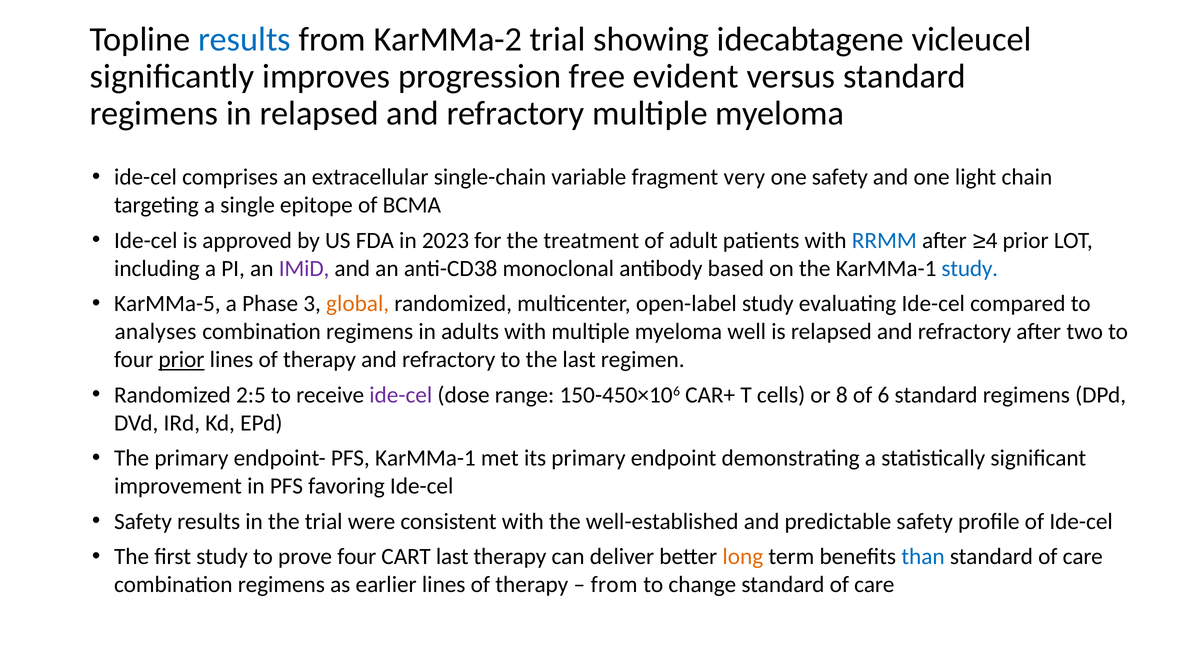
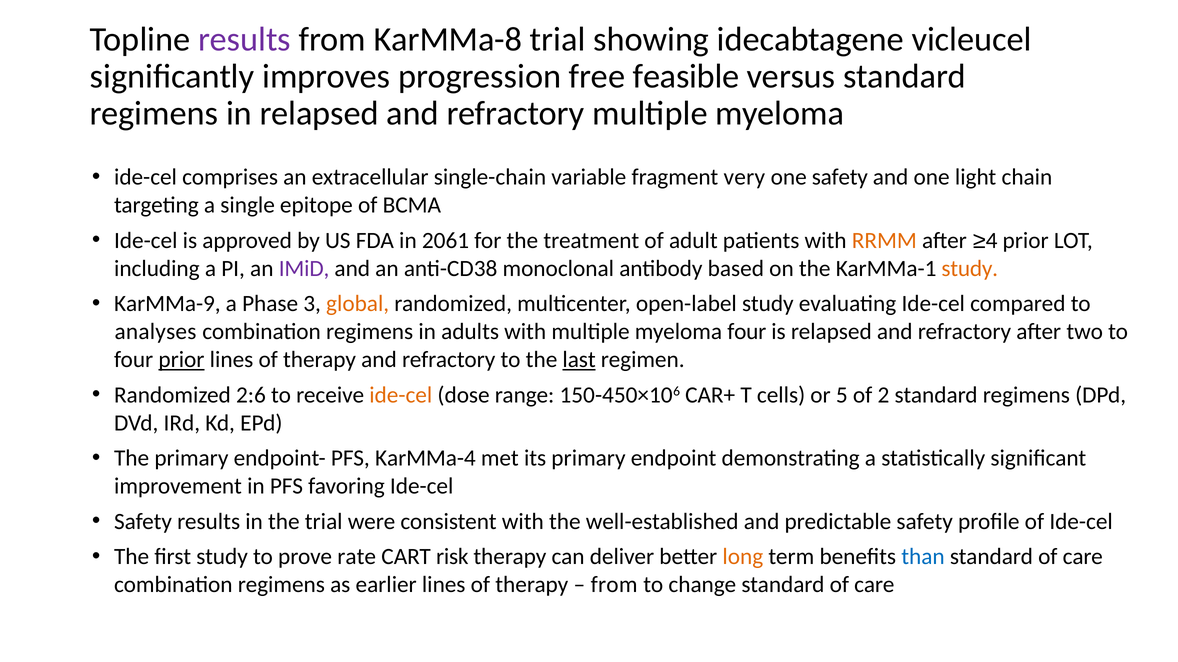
results at (245, 39) colour: blue -> purple
KarMMa-2: KarMMa-2 -> KarMMa-8
evident: evident -> feasible
2023: 2023 -> 2061
RRMM colour: blue -> orange
study at (970, 269) colour: blue -> orange
KarMMa-5: KarMMa-5 -> KarMMa-9
myeloma well: well -> four
last at (579, 360) underline: none -> present
2:5: 2:5 -> 2:6
ide-cel at (401, 395) colour: purple -> orange
8: 8 -> 5
6: 6 -> 2
PFS KarMMa-1: KarMMa-1 -> KarMMa-4
prove four: four -> rate
CART last: last -> risk
